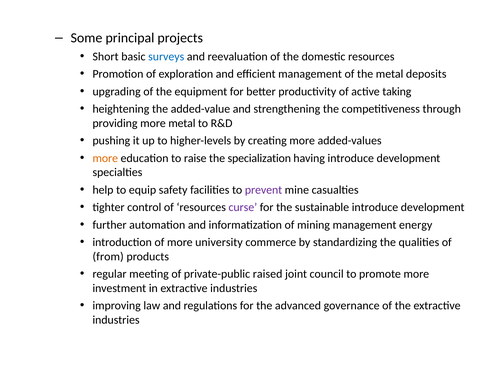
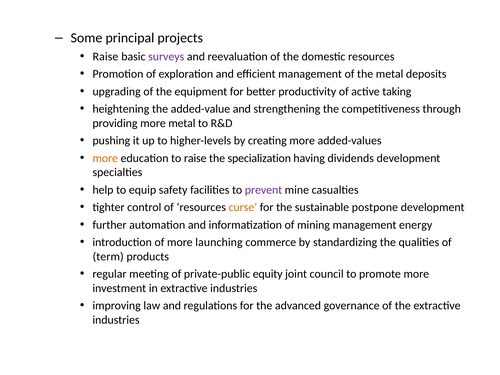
Short at (106, 56): Short -> Raise
surveys colour: blue -> purple
having introduce: introduce -> dividends
curse colour: purple -> orange
sustainable introduce: introduce -> postpone
university: university -> launching
from: from -> term
raised: raised -> equity
